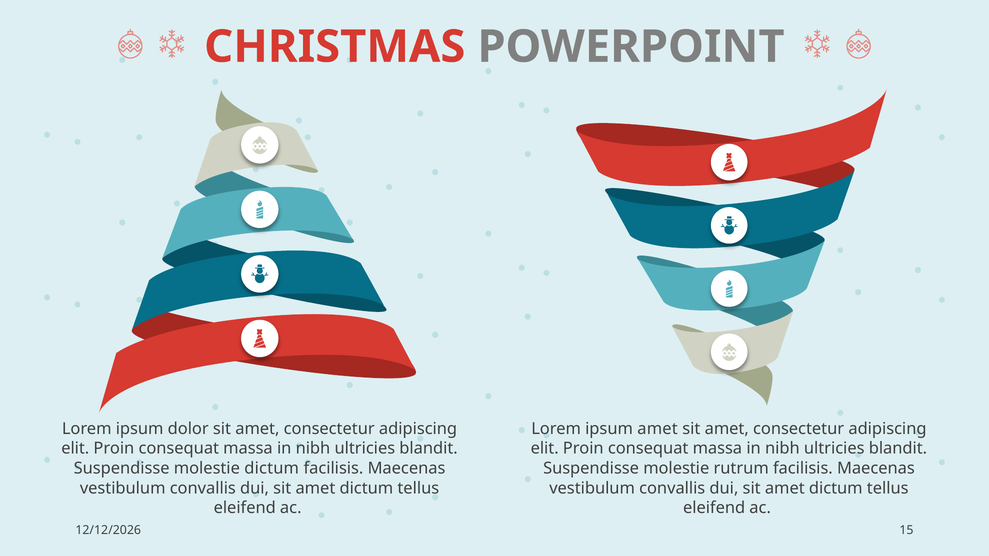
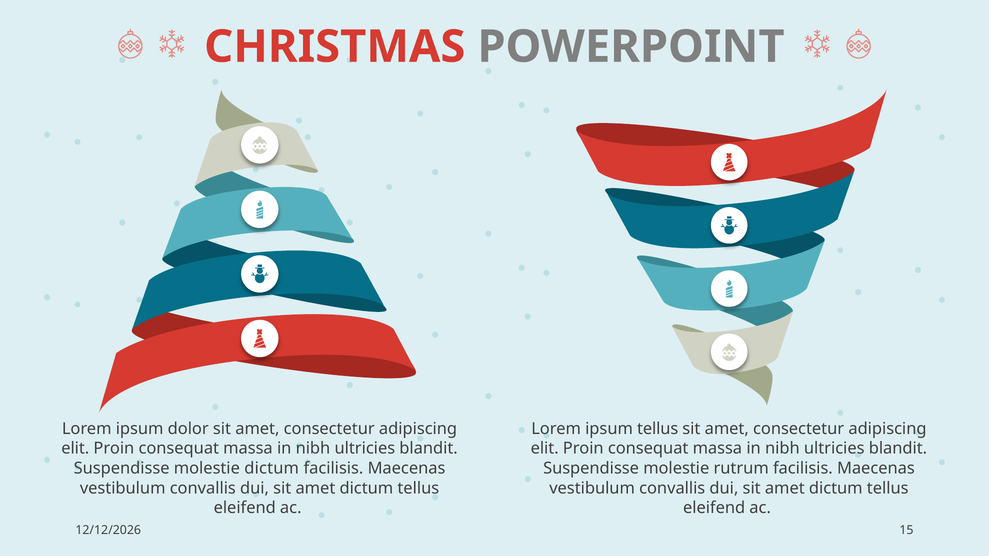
ipsum amet: amet -> tellus
